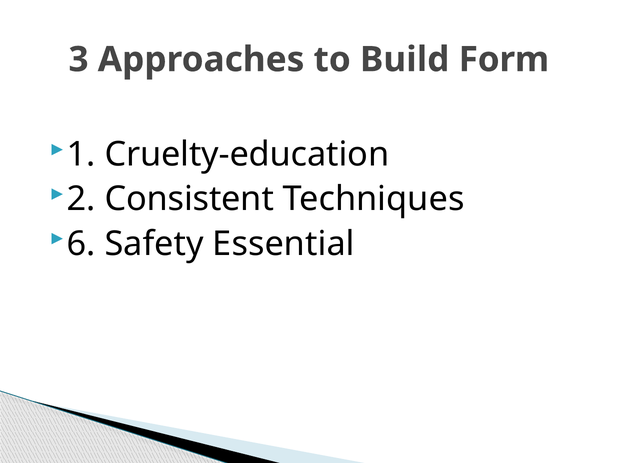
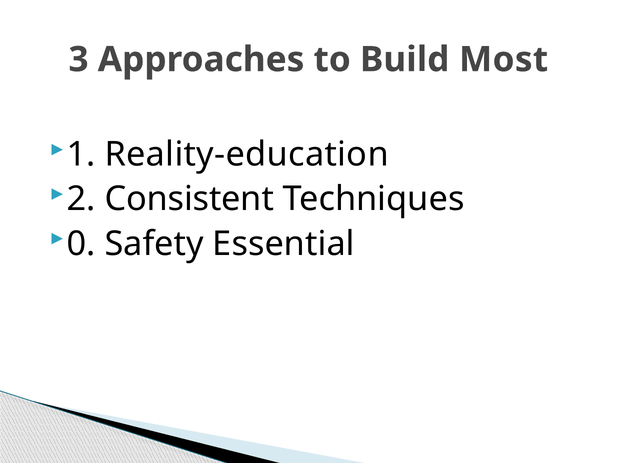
Form: Form -> Most
Cruelty-education: Cruelty-education -> Reality-education
6: 6 -> 0
